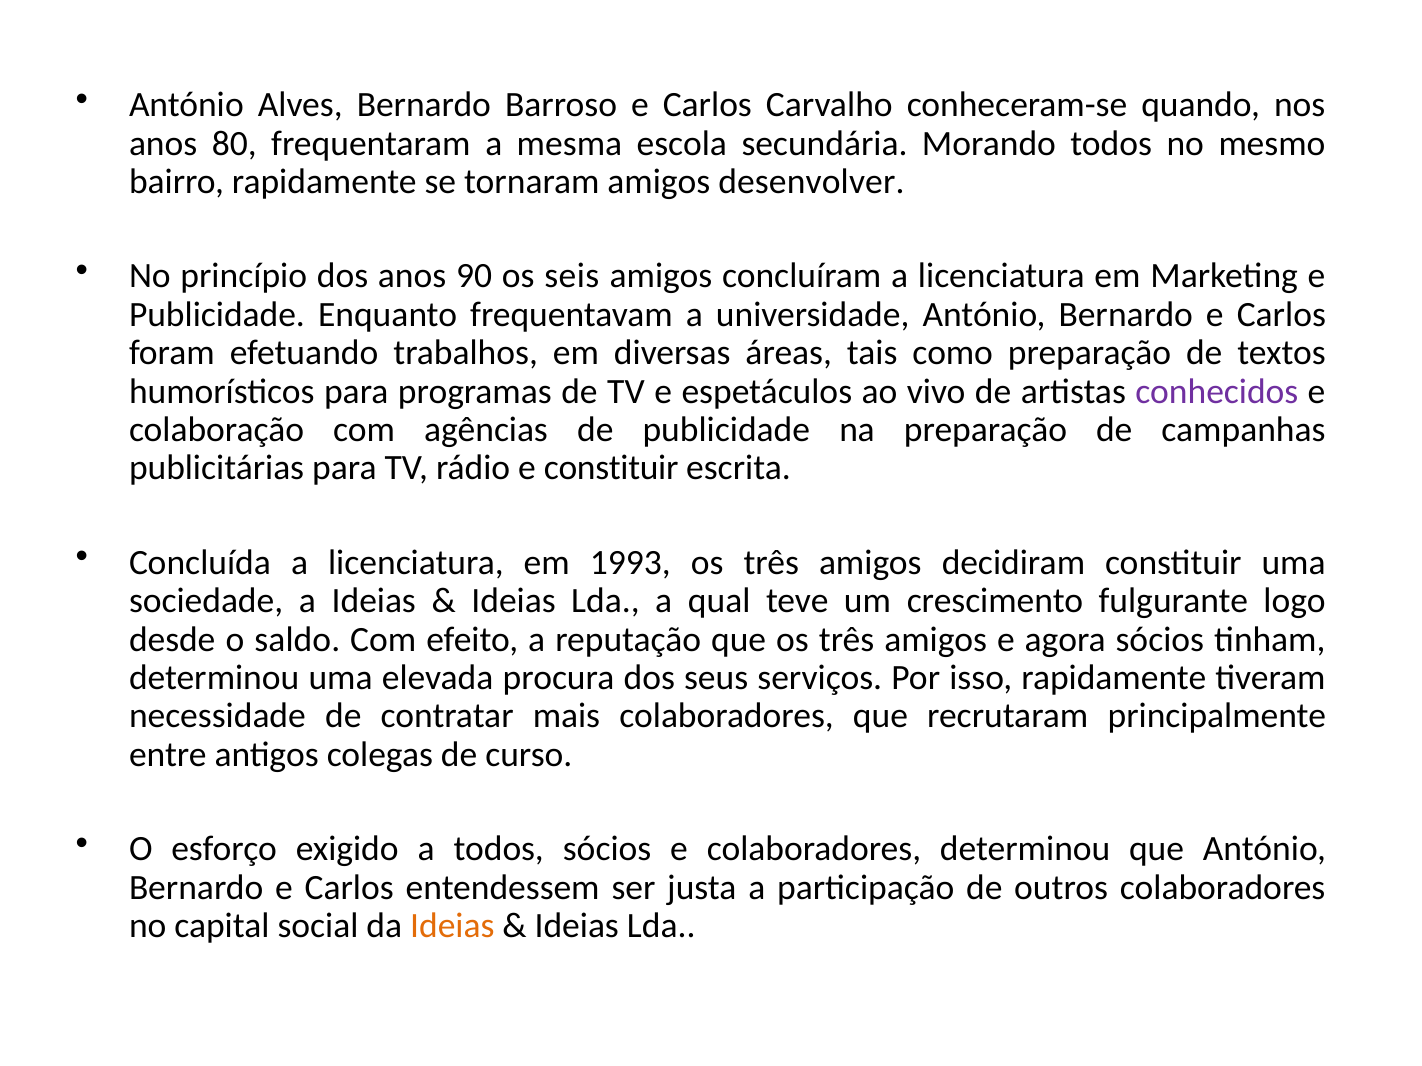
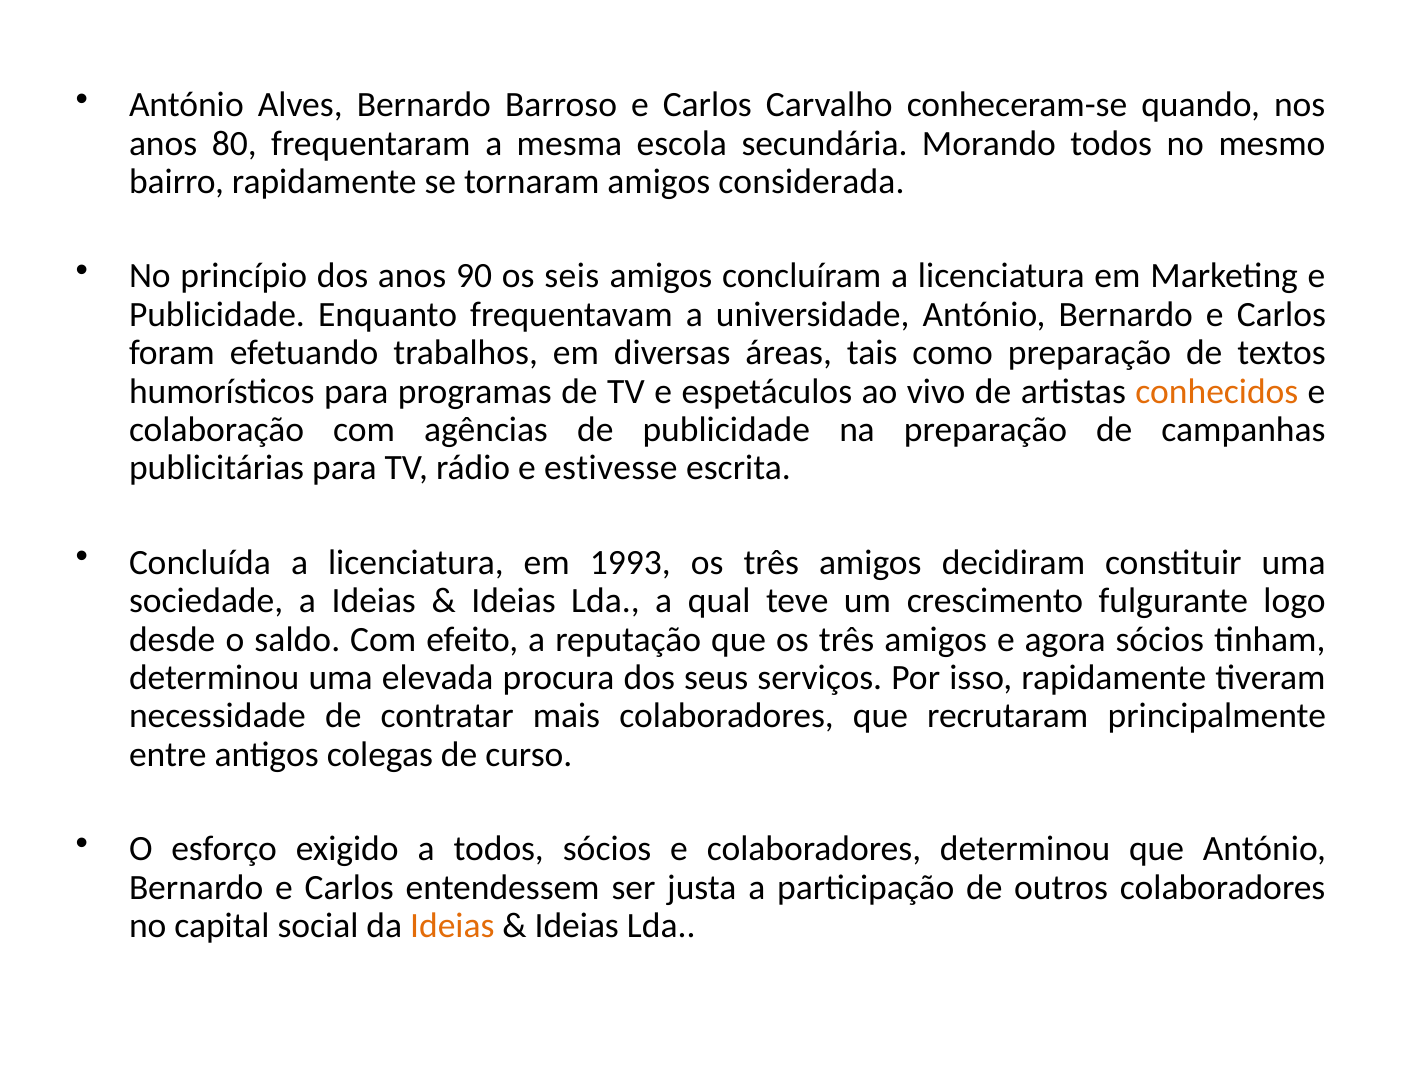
desenvolver: desenvolver -> considerada
conhecidos colour: purple -> orange
e constituir: constituir -> estivesse
